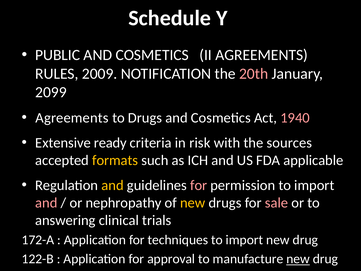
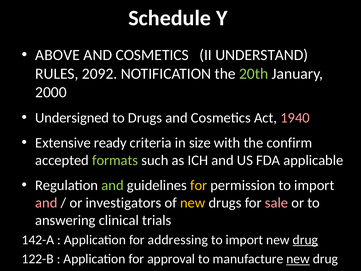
PUBLIC: PUBLIC -> ABOVE
II AGREEMENTS: AGREEMENTS -> UNDERSTAND
2009: 2009 -> 2092
20th colour: pink -> light green
2099: 2099 -> 2000
Agreements at (72, 118): Agreements -> Undersigned
risk: risk -> size
sources: sources -> confirm
formats colour: yellow -> light green
and at (113, 185) colour: yellow -> light green
for at (199, 185) colour: pink -> yellow
nephropathy: nephropathy -> investigators
172-A: 172-A -> 142-A
techniques: techniques -> addressing
drug at (305, 240) underline: none -> present
